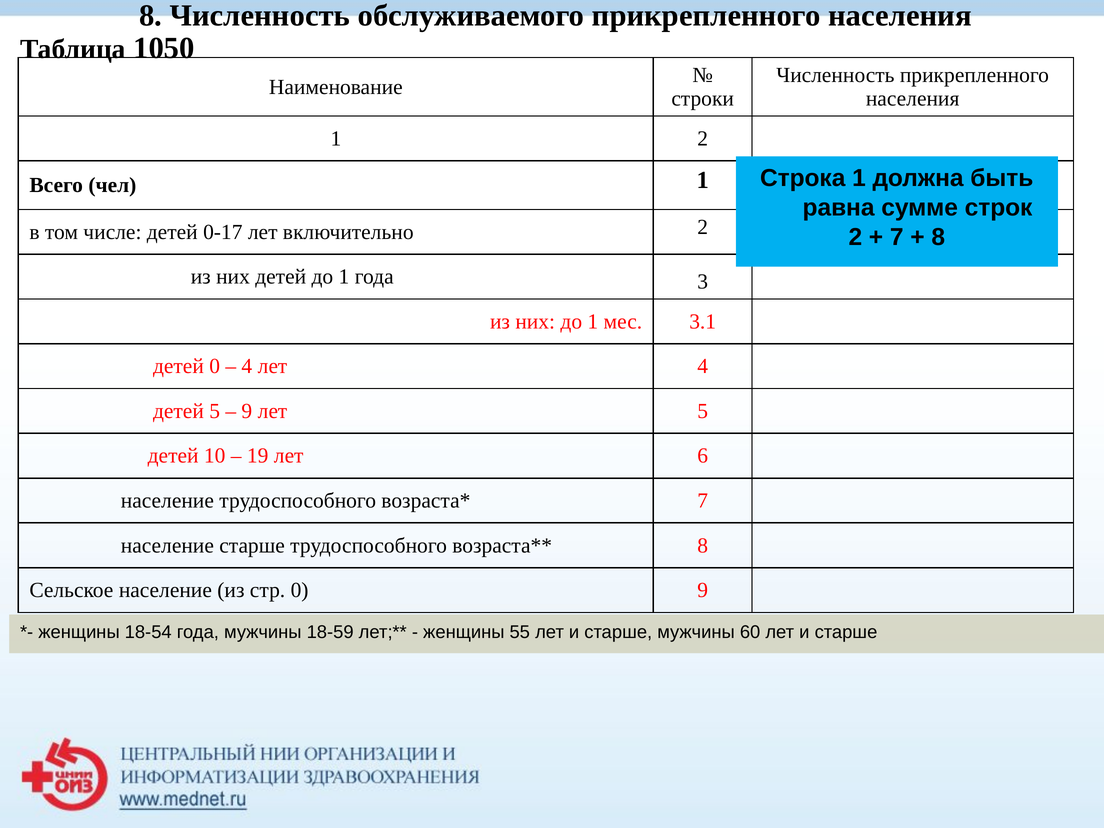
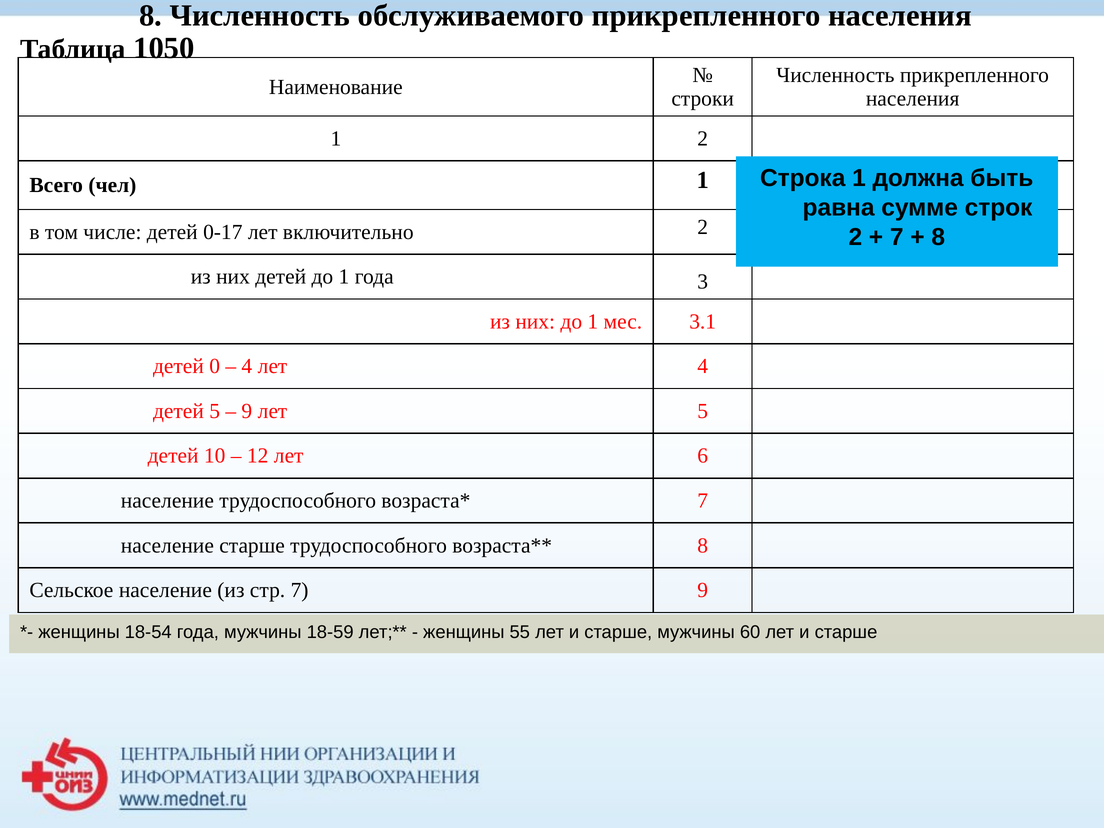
19: 19 -> 12
стр 0: 0 -> 7
